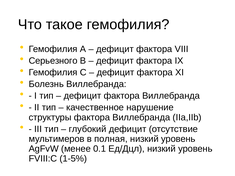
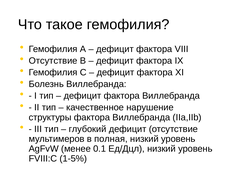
Серьезного at (53, 61): Серьезного -> Отсутствие
